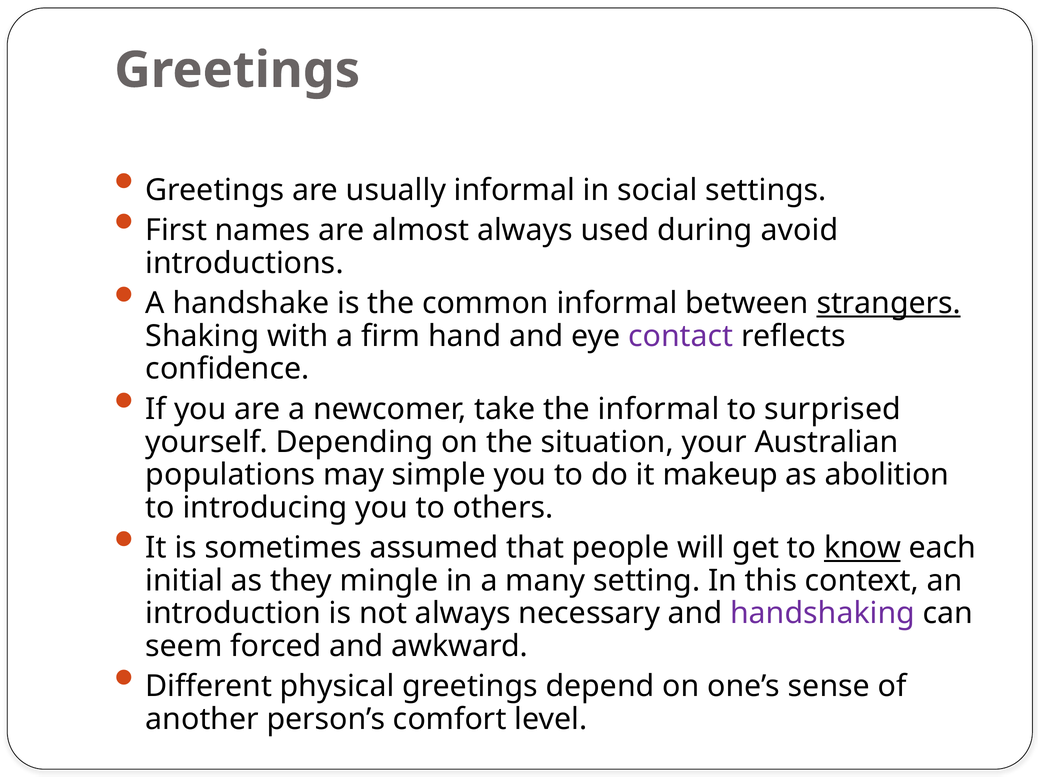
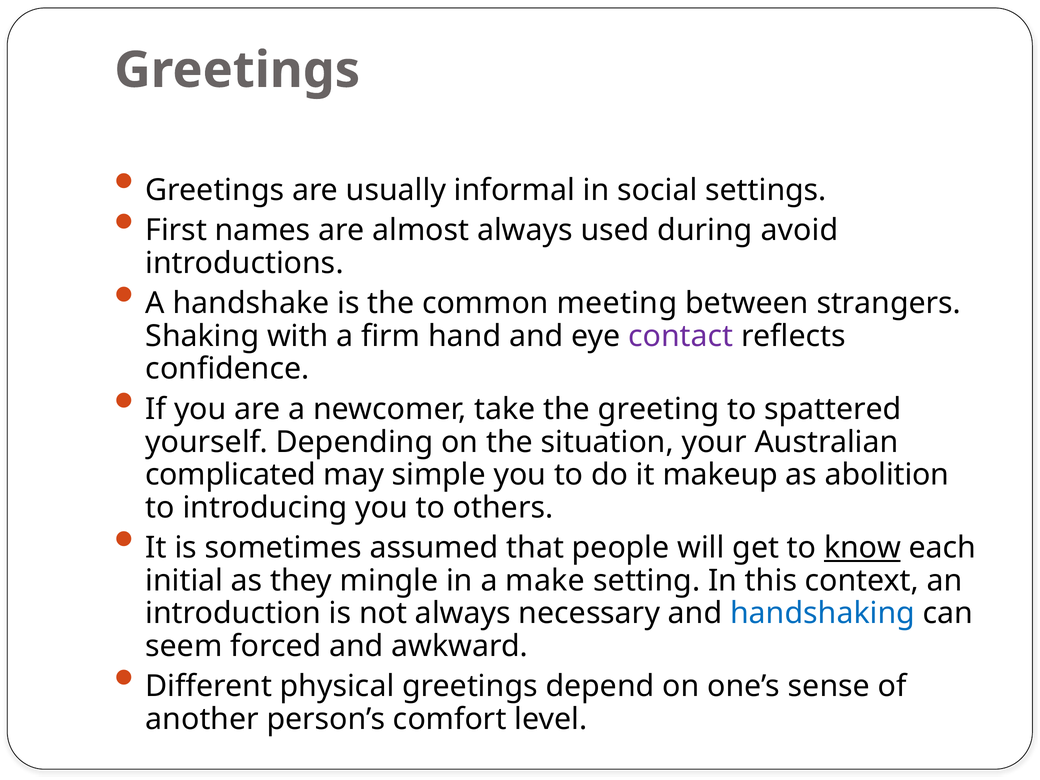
common informal: informal -> meeting
strangers underline: present -> none
the informal: informal -> greeting
surprised: surprised -> spattered
populations: populations -> complicated
many: many -> make
handshaking colour: purple -> blue
